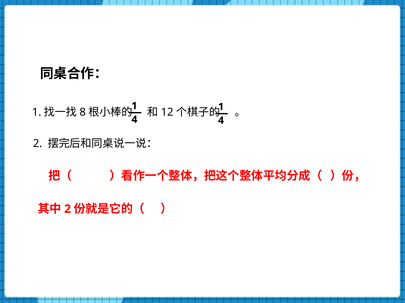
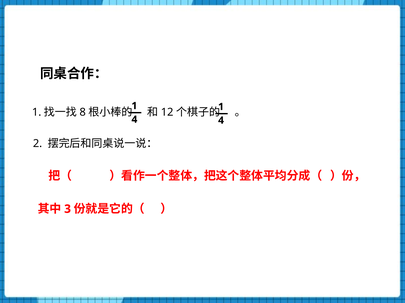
2 at (68, 209): 2 -> 3
